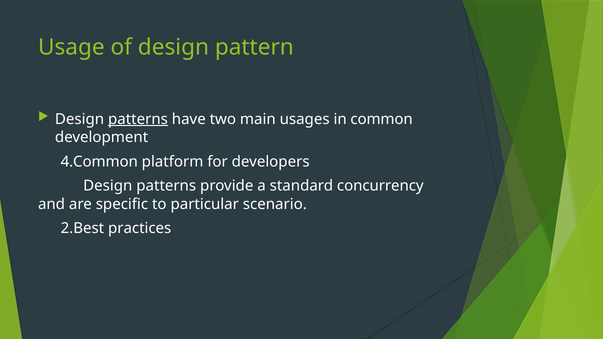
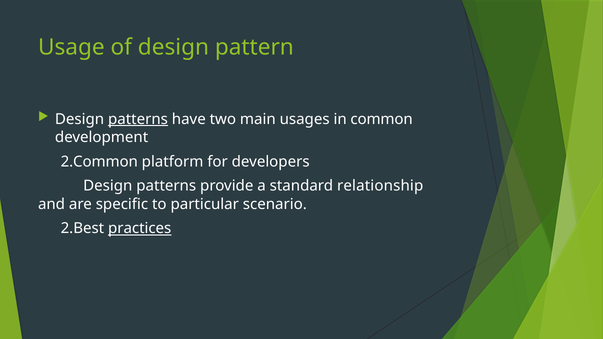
4.Common: 4.Common -> 2.Common
concurrency: concurrency -> relationship
practices underline: none -> present
